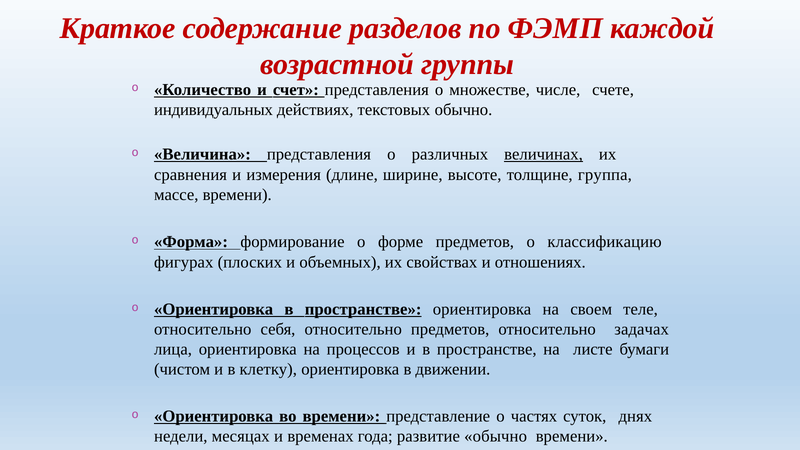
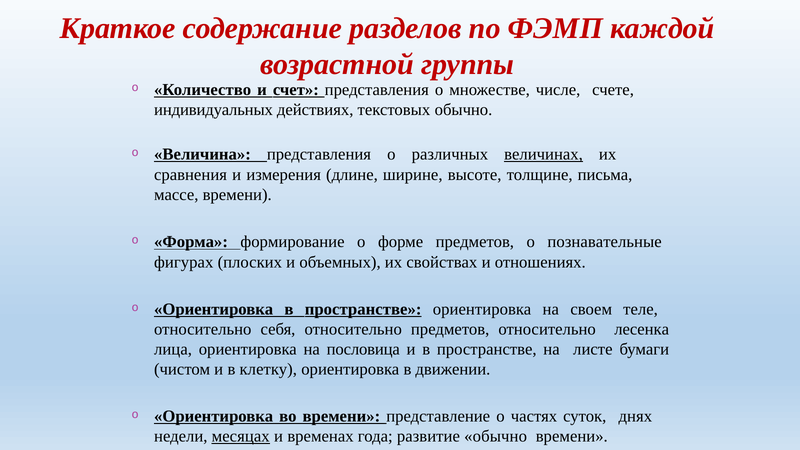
группа: группа -> письма
классификацию: классификацию -> познавательные
задачах: задачах -> лесенка
процессов: процессов -> пословица
месяцах underline: none -> present
